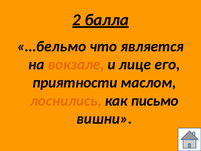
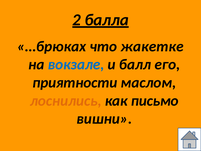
…бельмо: …бельмо -> …брюках
является: является -> жакетке
вокзале colour: orange -> blue
лице: лице -> балл
